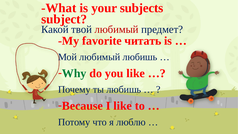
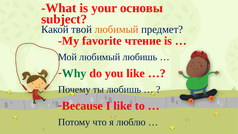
subjects: subjects -> основы
любимый at (117, 29) colour: red -> orange
читать: читать -> чтение
